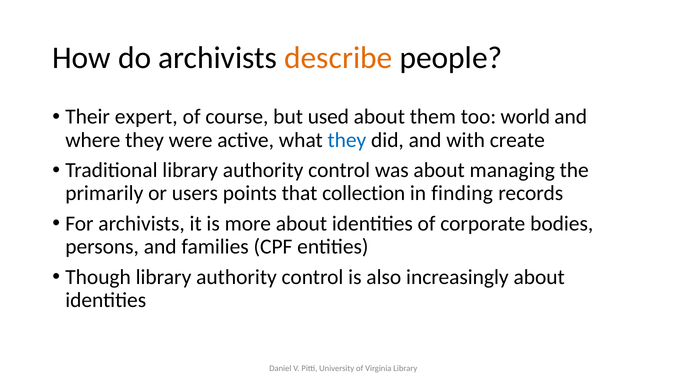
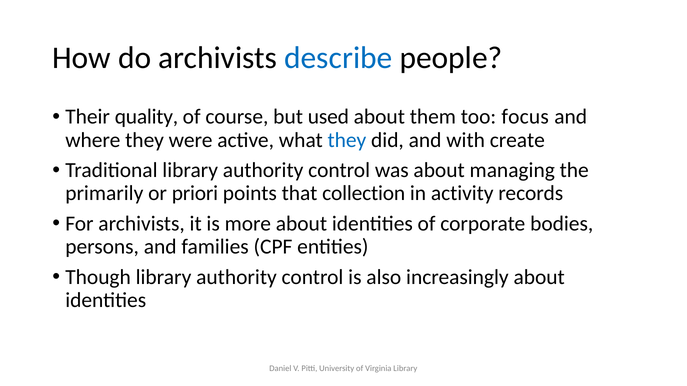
describe colour: orange -> blue
expert: expert -> quality
world: world -> focus
users: users -> priori
finding: finding -> activity
